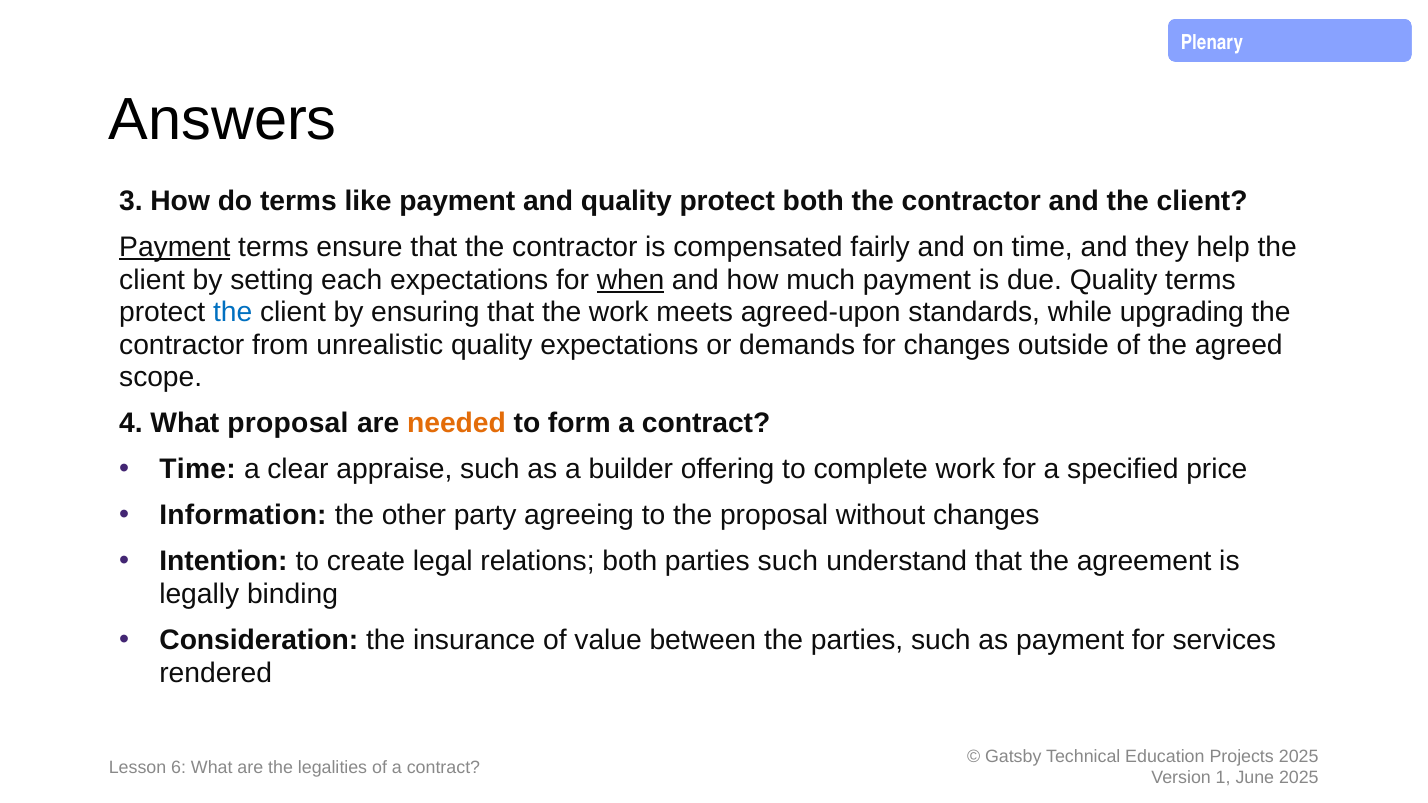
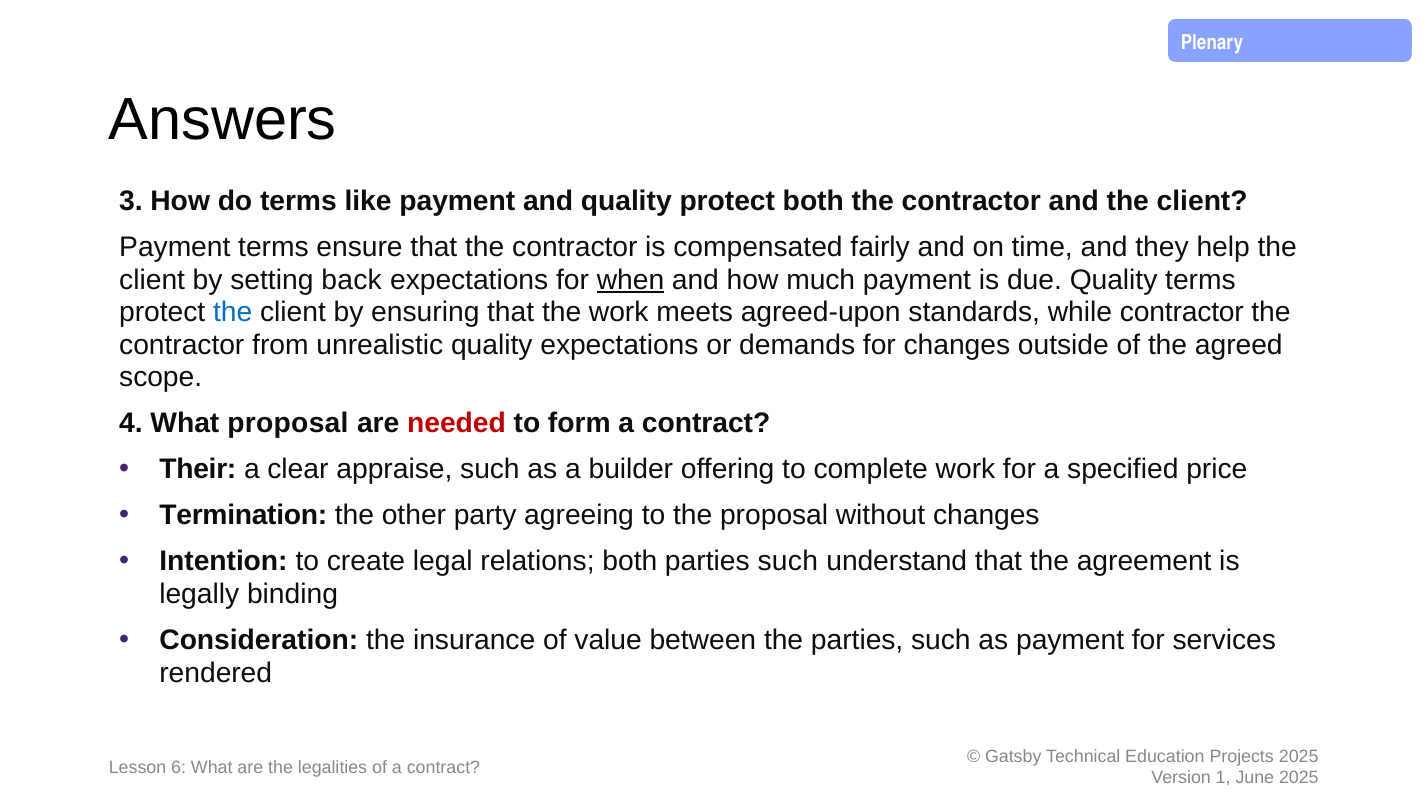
Payment at (175, 247) underline: present -> none
each: each -> back
while upgrading: upgrading -> contractor
needed colour: orange -> red
Time at (198, 470): Time -> Their
Information: Information -> Termination
